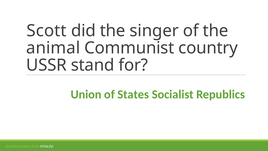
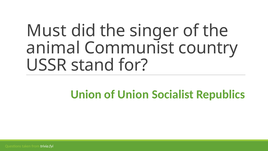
Scott: Scott -> Must
of States: States -> Union
